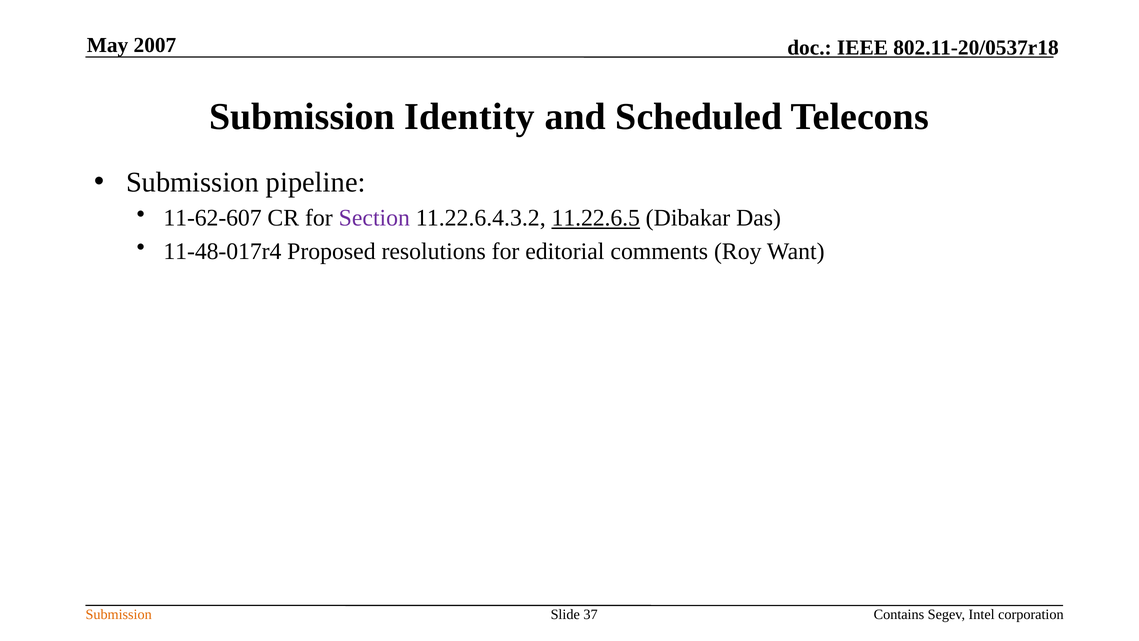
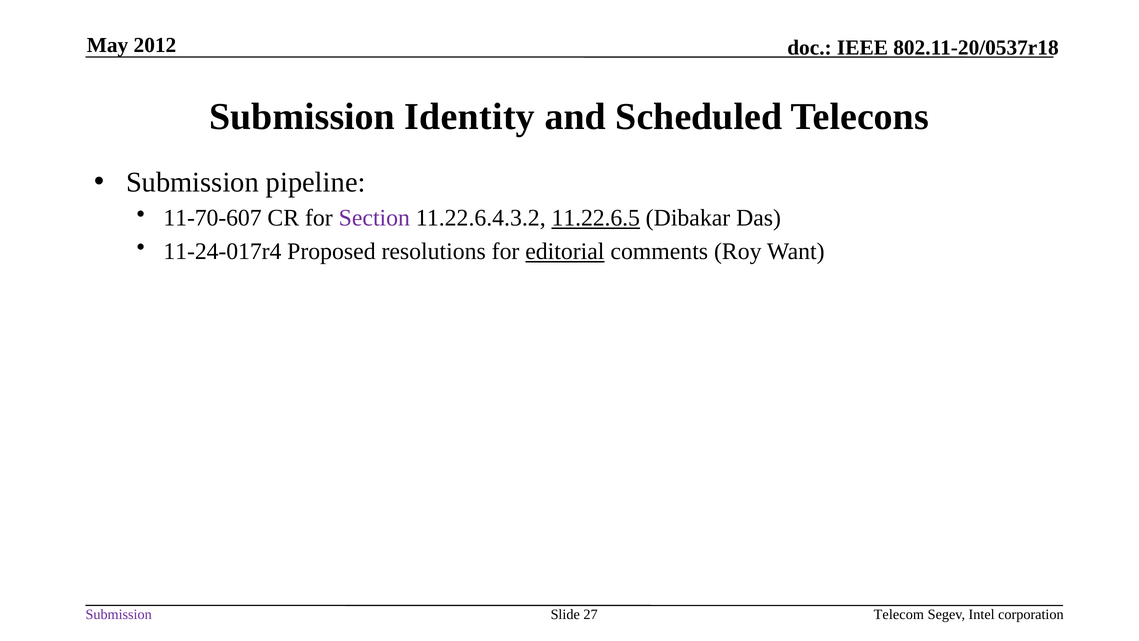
2007: 2007 -> 2012
11-62-607: 11-62-607 -> 11-70-607
11-48-017r4: 11-48-017r4 -> 11-24-017r4
editorial underline: none -> present
Submission at (119, 614) colour: orange -> purple
37: 37 -> 27
Contains: Contains -> Telecom
